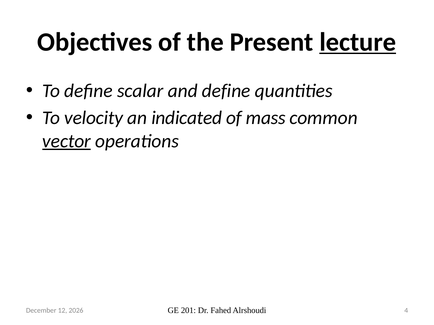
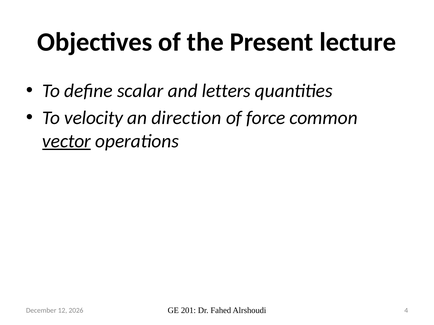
lecture underline: present -> none
and define: define -> letters
indicated: indicated -> direction
mass: mass -> force
